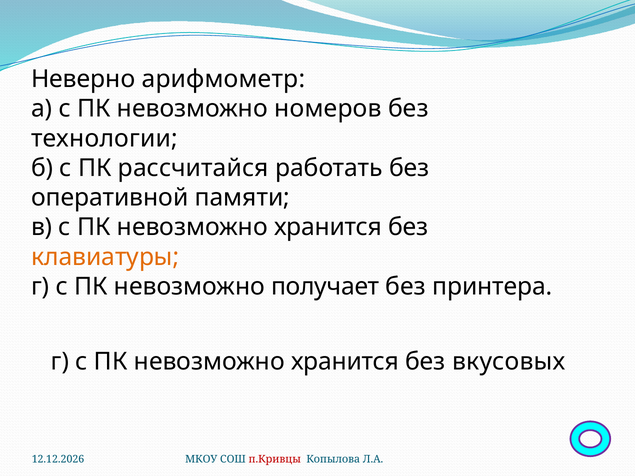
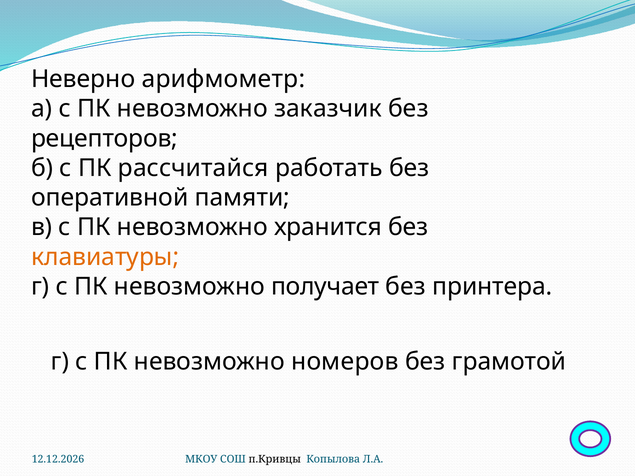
номеров: номеров -> заказчик
технологии: технологии -> рецепторов
хранится at (345, 362): хранится -> номеров
вкусовых: вкусовых -> грамотой
п.Кривцы colour: red -> black
